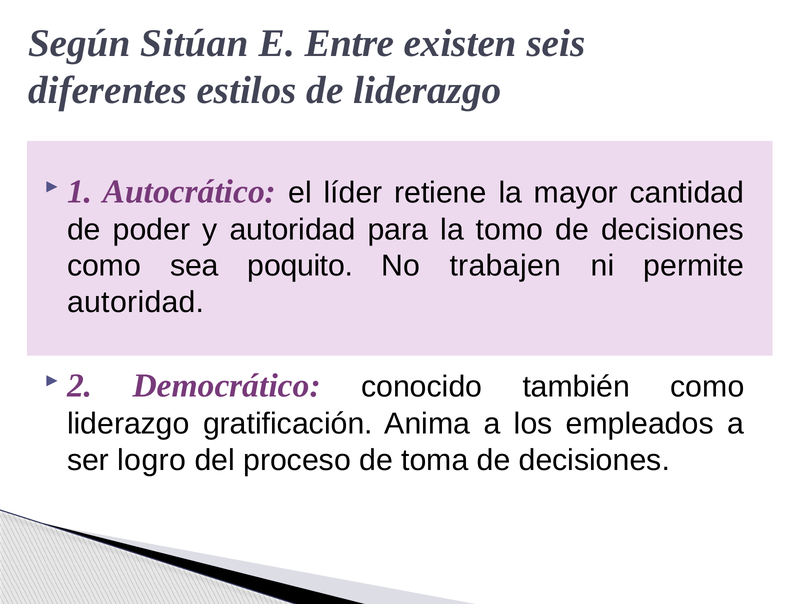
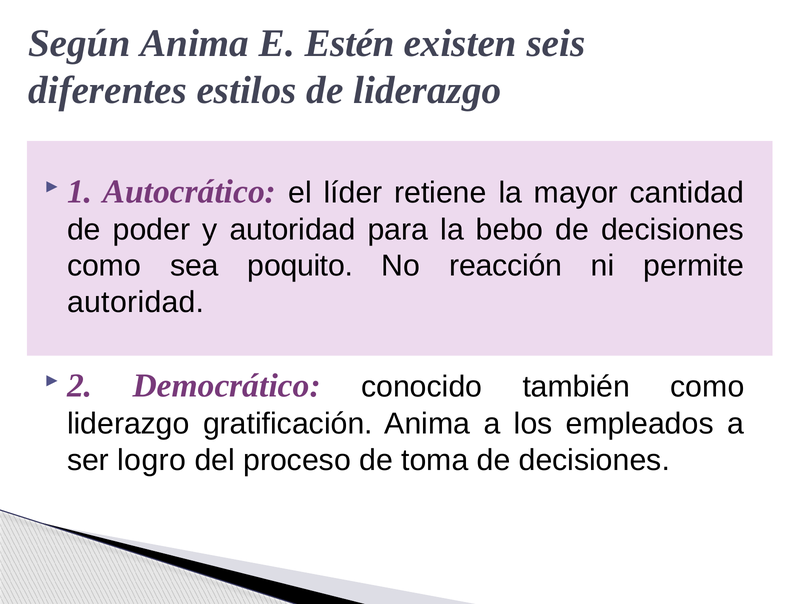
Según Sitúan: Sitúan -> Anima
Entre: Entre -> Estén
tomo: tomo -> bebo
trabajen: trabajen -> reacción
